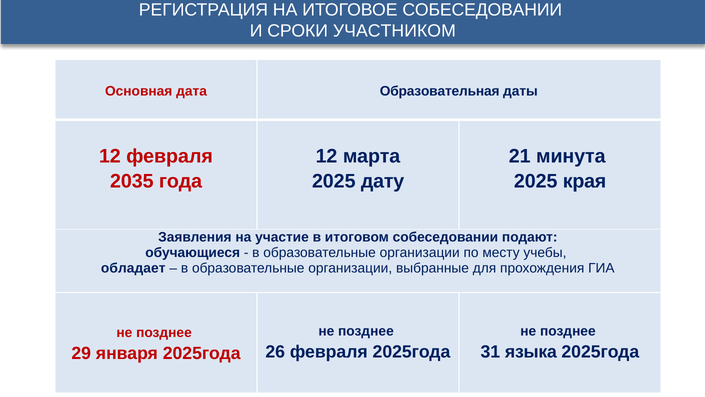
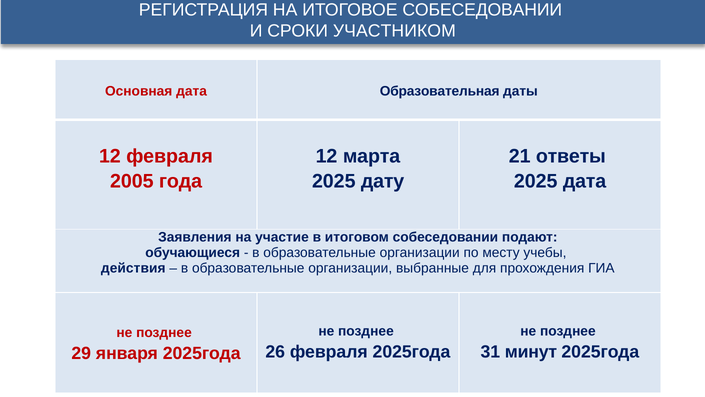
минута: минута -> ответы
2035: 2035 -> 2005
2025 края: края -> дата
обладает: обладает -> действия
языка: языка -> минут
